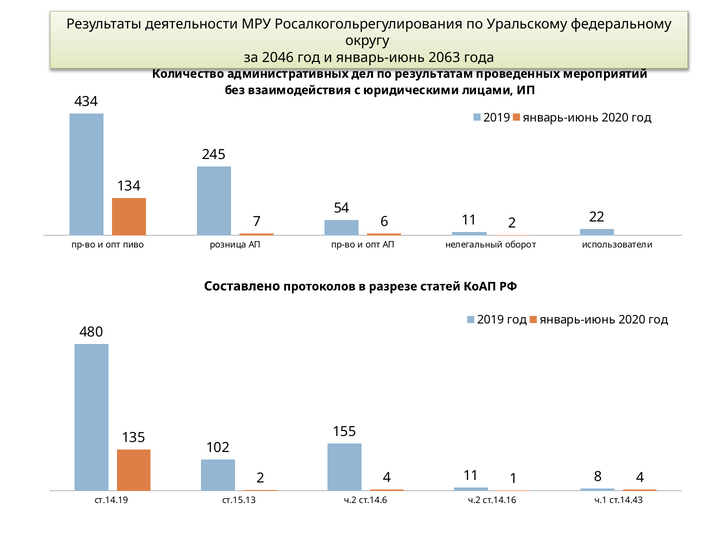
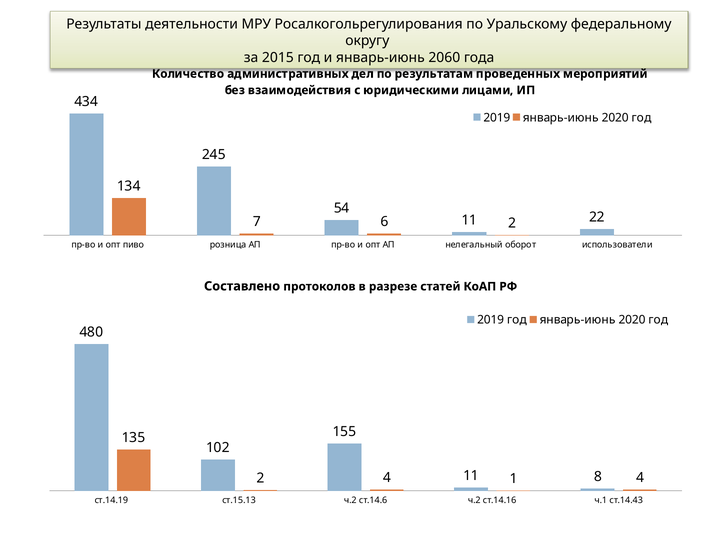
2046: 2046 -> 2015
2063: 2063 -> 2060
